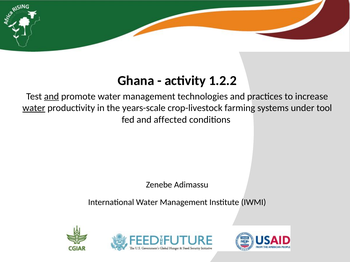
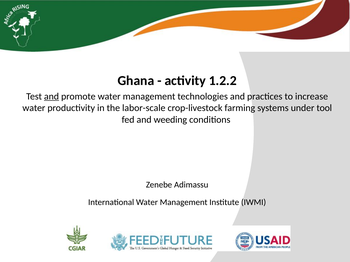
water at (34, 108) underline: present -> none
years-scale: years-scale -> labor-scale
affected: affected -> weeding
